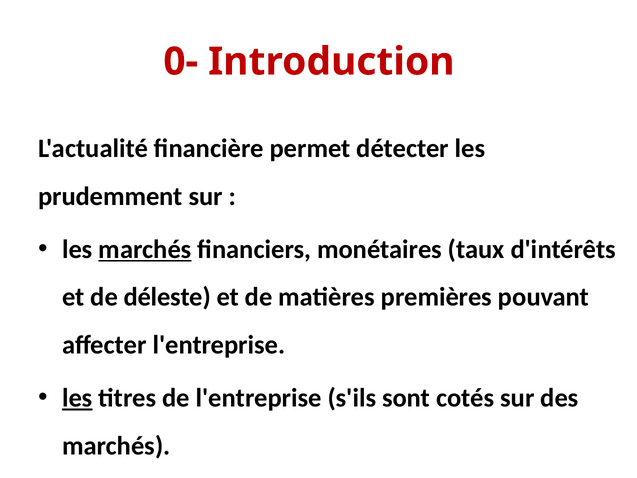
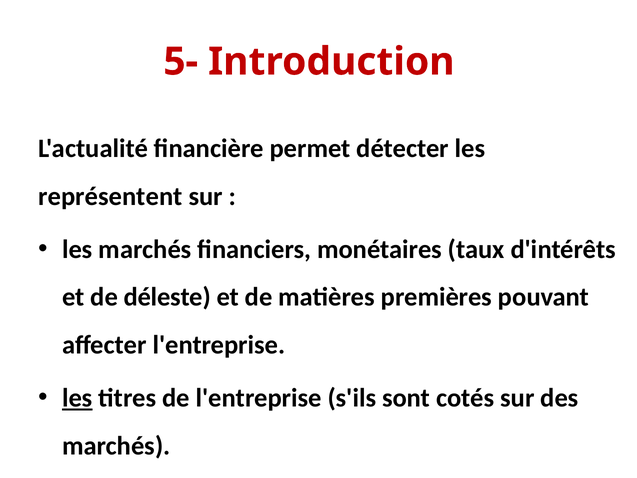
0-: 0- -> 5-
prudemment: prudemment -> représentent
marchés at (145, 249) underline: present -> none
